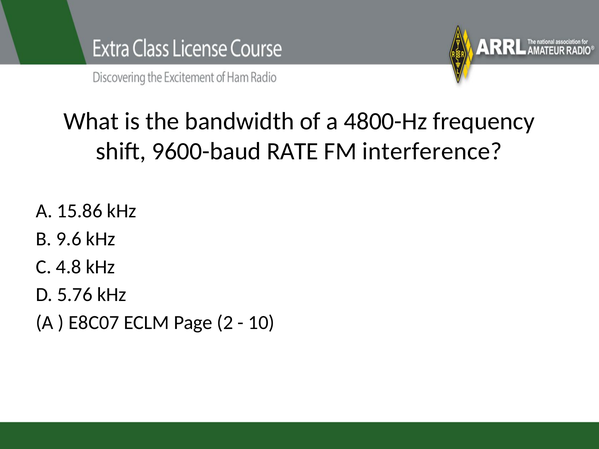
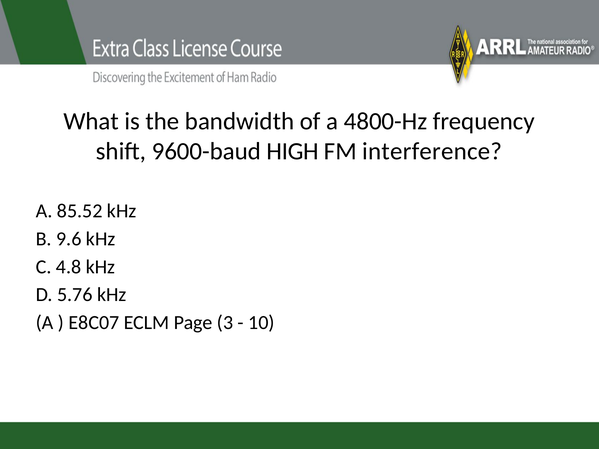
RATE: RATE -> HIGH
15.86: 15.86 -> 85.52
2: 2 -> 3
